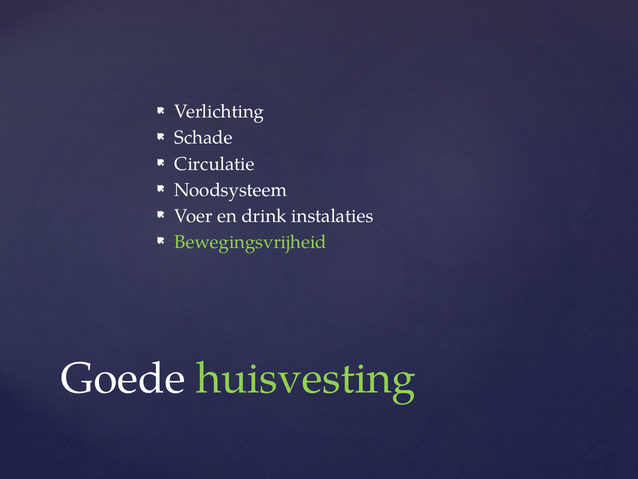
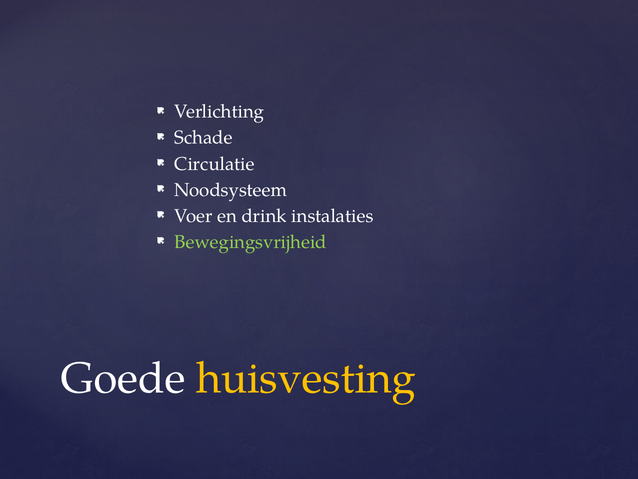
huisvesting colour: light green -> yellow
